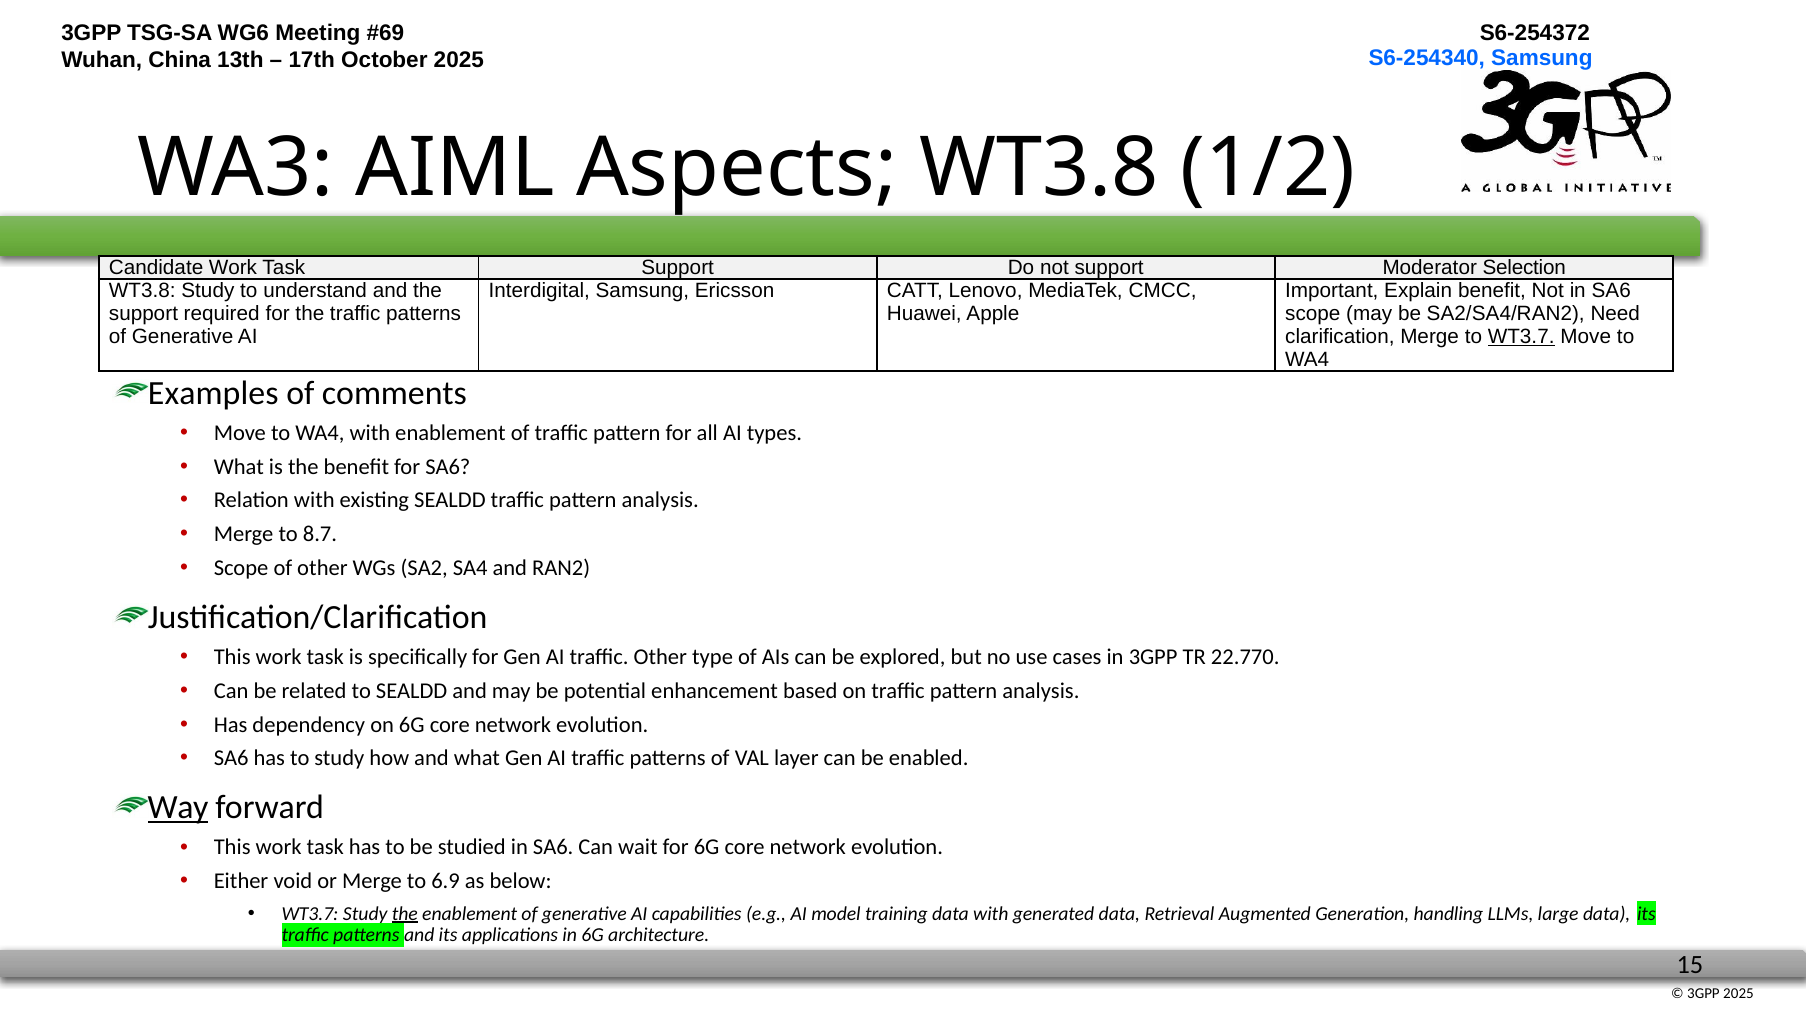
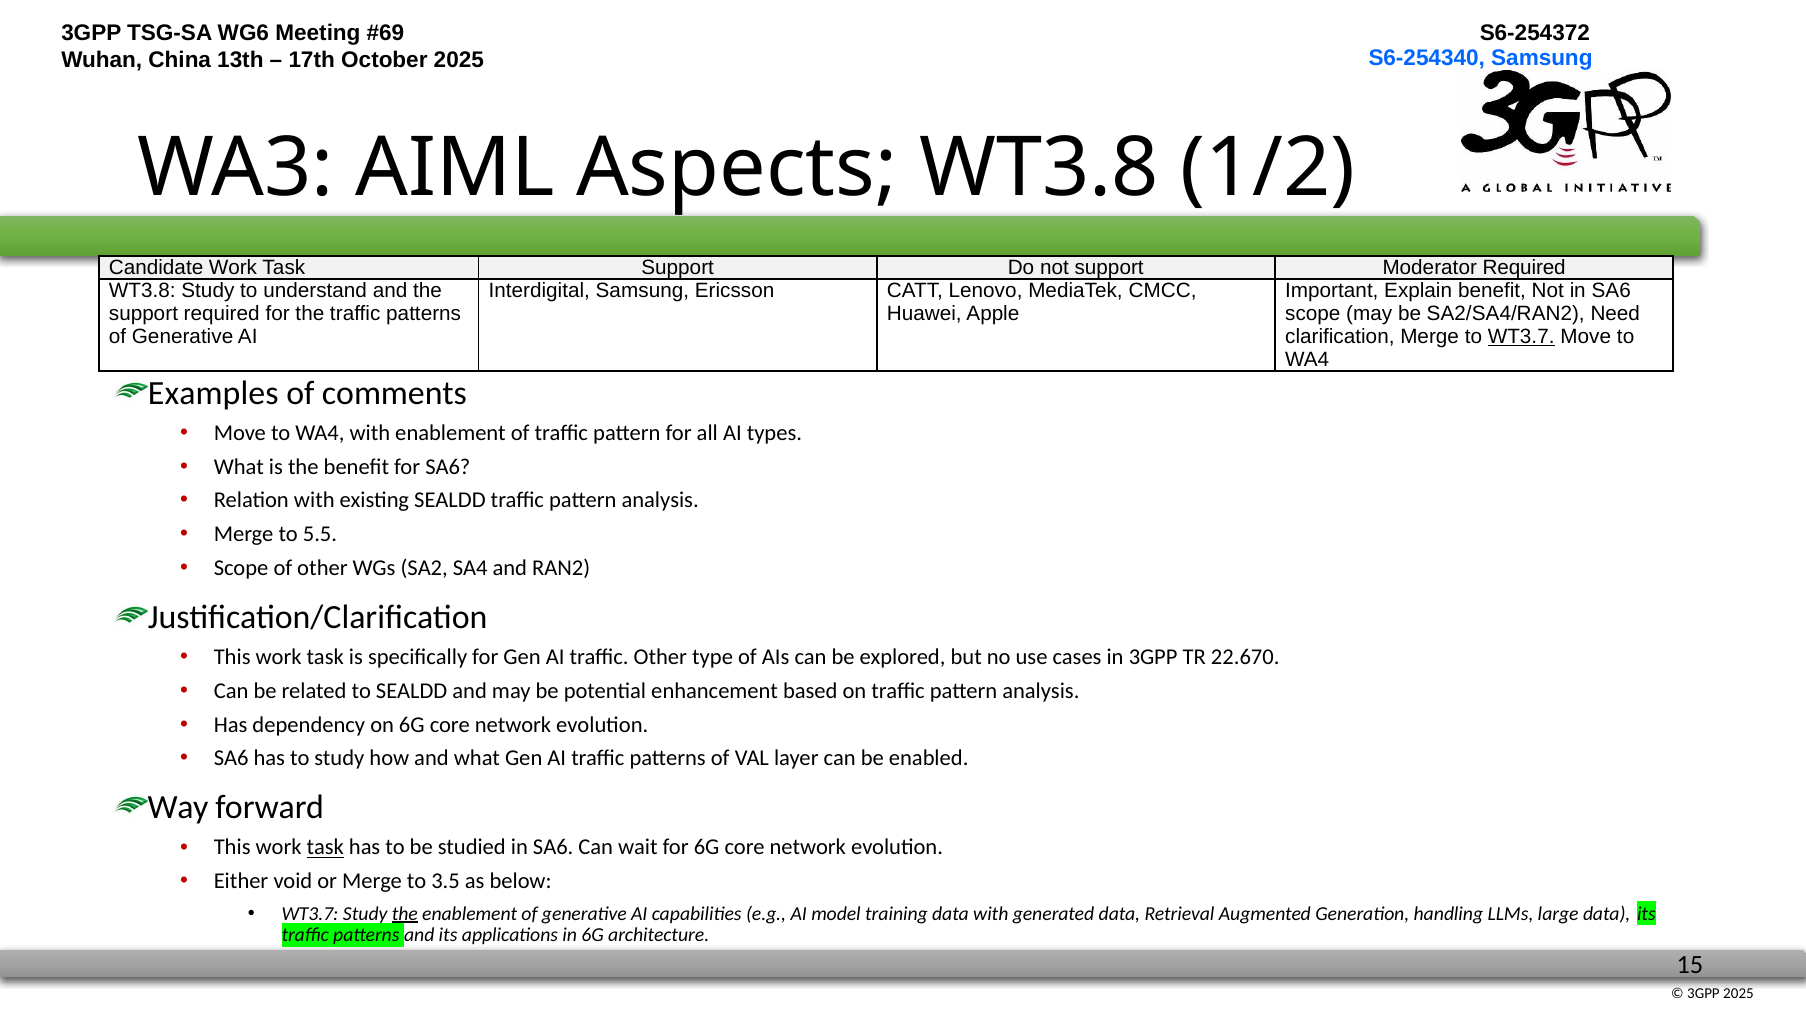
Moderator Selection: Selection -> Required
8.7: 8.7 -> 5.5
22.770: 22.770 -> 22.670
Way underline: present -> none
task at (325, 847) underline: none -> present
6.9: 6.9 -> 3.5
